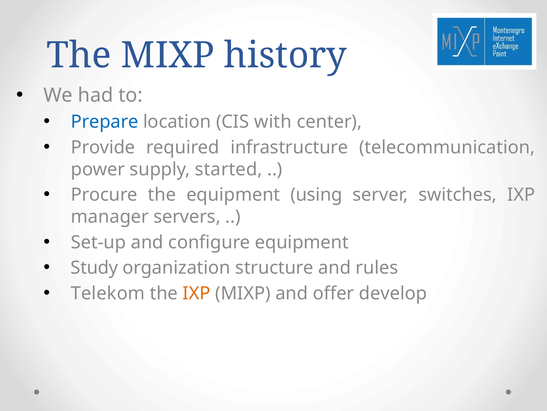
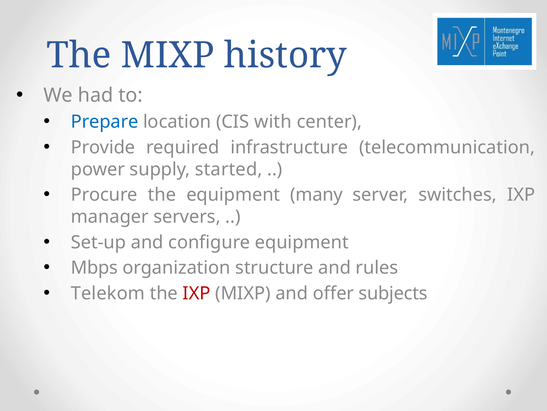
using: using -> many
Study: Study -> Mbps
IXP at (197, 293) colour: orange -> red
develop: develop -> subjects
